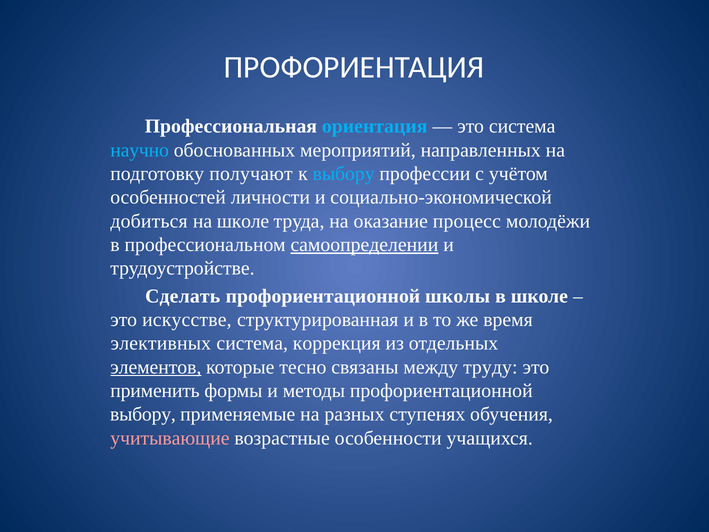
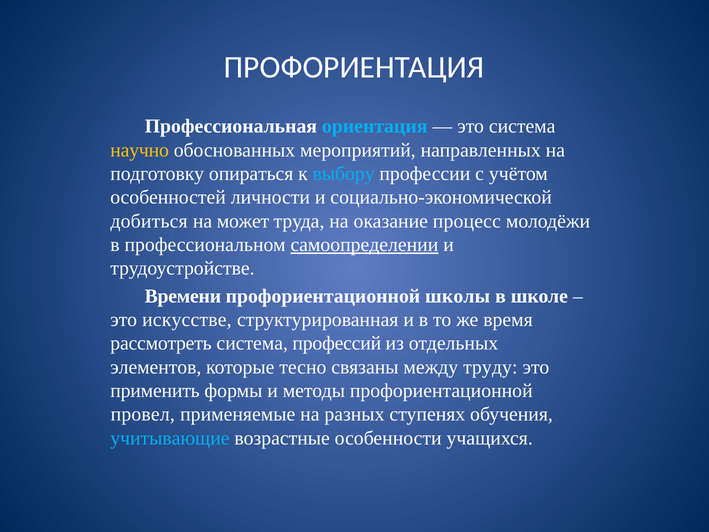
научно colour: light blue -> yellow
получают: получают -> опираться
на школе: школе -> может
Сделать: Сделать -> Времени
элективных: элективных -> рассмотреть
коррекция: коррекция -> профессий
элементов underline: present -> none
выбору at (143, 414): выбору -> провел
учитывающие colour: pink -> light blue
